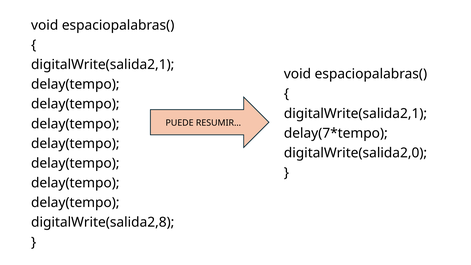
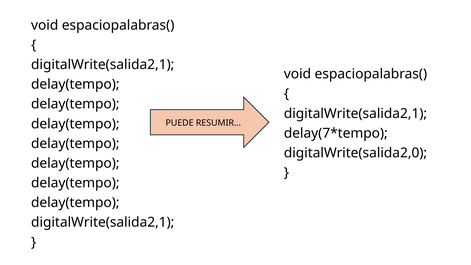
digitalWrite(salida2,8 at (103, 222): digitalWrite(salida2,8 -> digitalWrite(salida2,1
